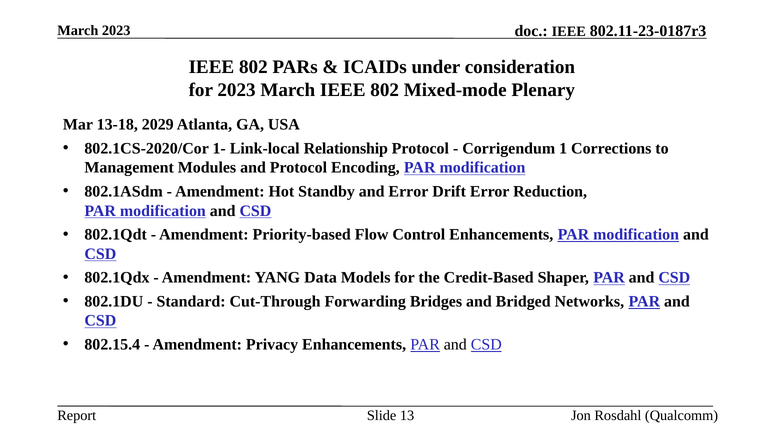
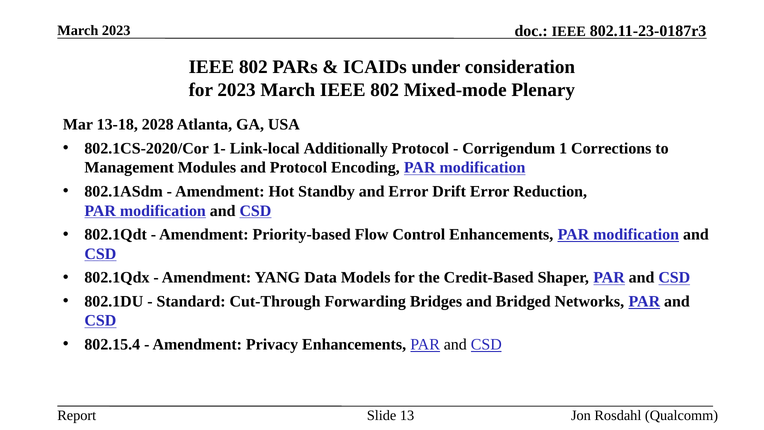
2029: 2029 -> 2028
Relationship: Relationship -> Additionally
